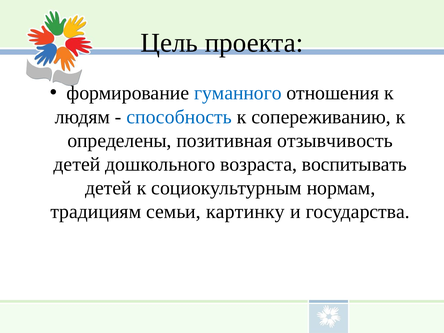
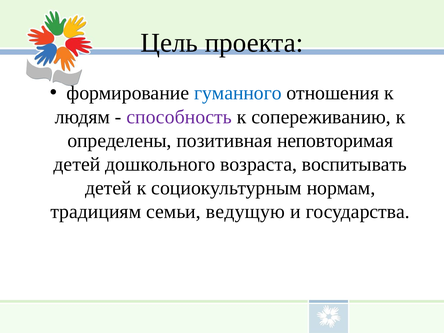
способность colour: blue -> purple
отзывчивость: отзывчивость -> неповторимая
картинку: картинку -> ведущую
